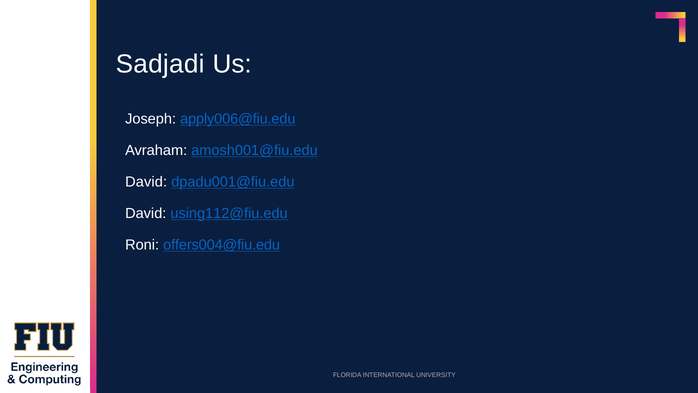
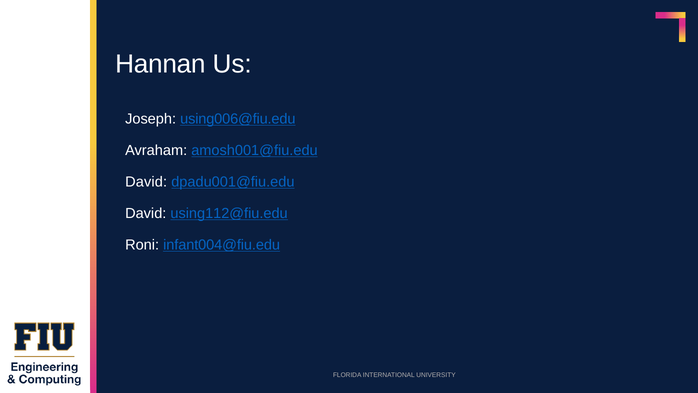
Sadjadi: Sadjadi -> Hannan
apply006@fiu.edu: apply006@fiu.edu -> using006@fiu.edu
offers004@fiu.edu: offers004@fiu.edu -> infant004@fiu.edu
